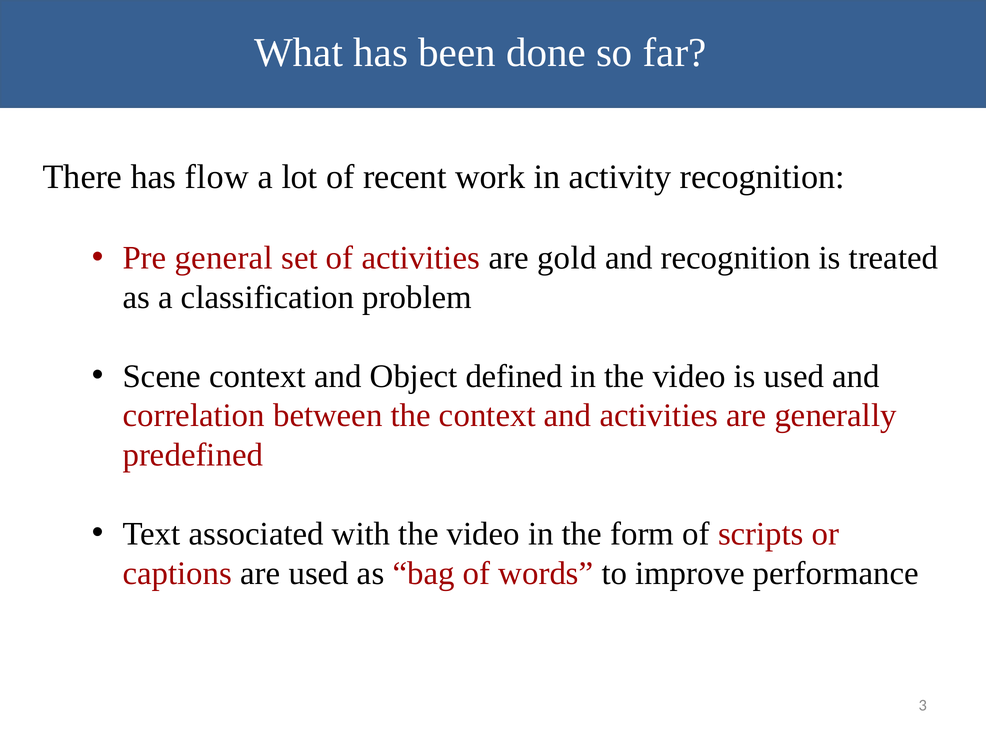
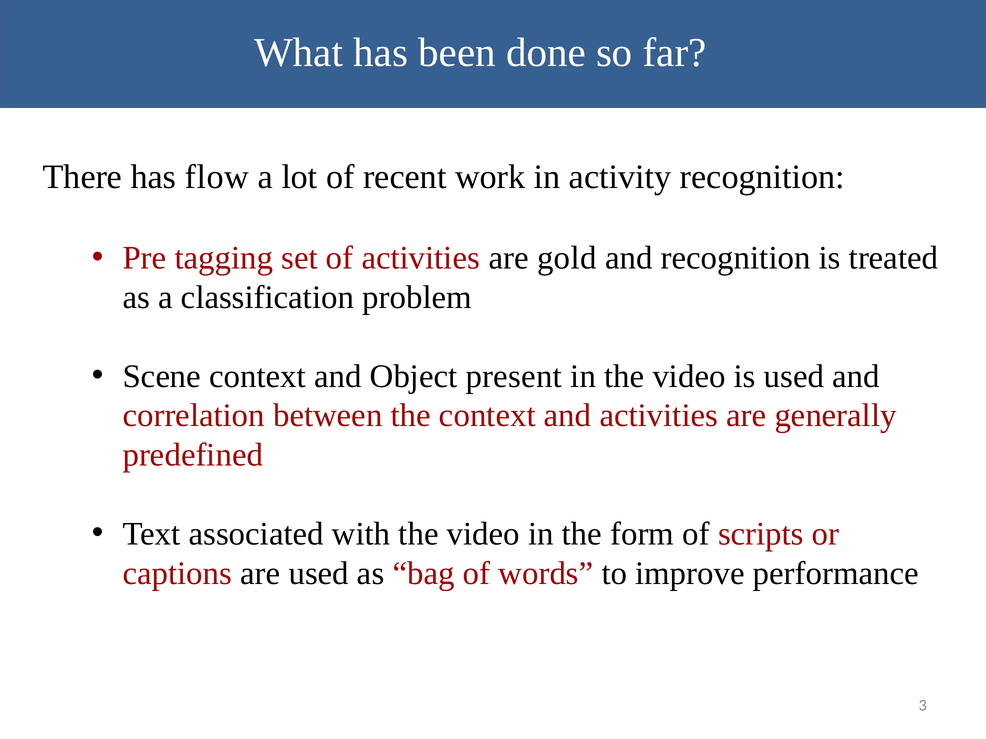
general: general -> tagging
defined: defined -> present
